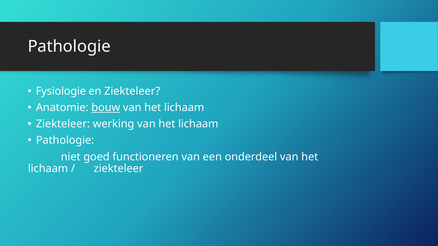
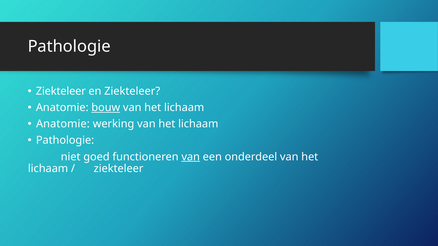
Fysiologie at (61, 91): Fysiologie -> Ziekteleer
Ziekteleer at (63, 124): Ziekteleer -> Anatomie
van at (191, 157) underline: none -> present
